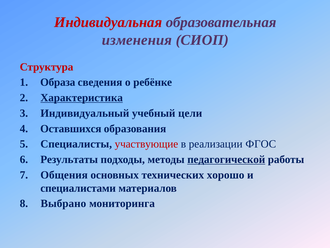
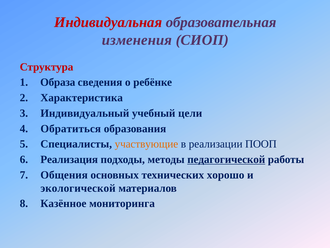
Характеристика underline: present -> none
Оставшихся: Оставшихся -> Обратиться
участвующие colour: red -> orange
ФГОС: ФГОС -> ПООП
Результаты: Результаты -> Реализация
специалистами: специалистами -> экологической
Выбрано: Выбрано -> Казённое
